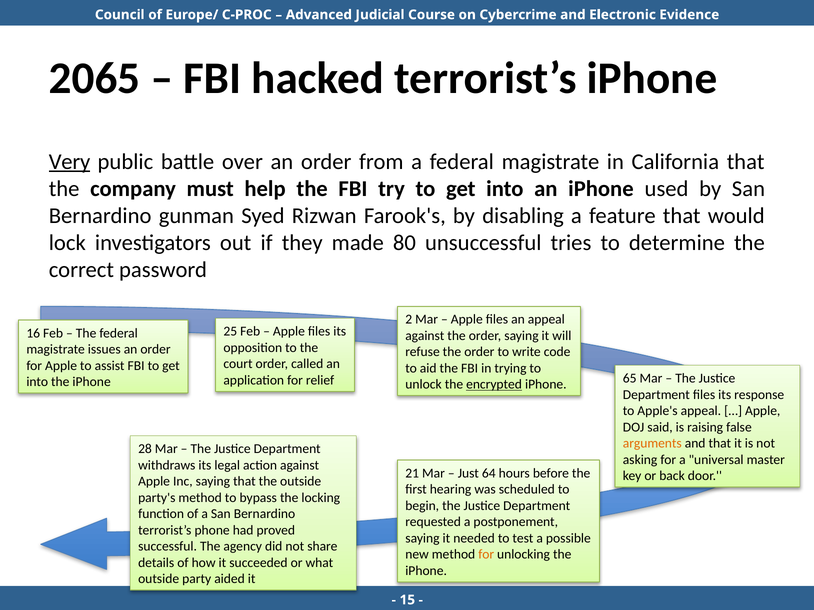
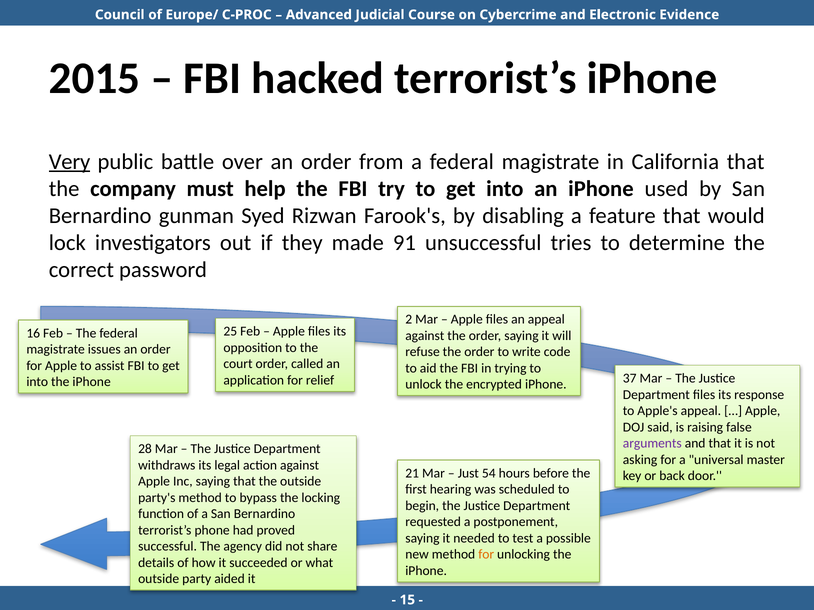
2065: 2065 -> 2015
80: 80 -> 91
encrypted underline: present -> none
65: 65 -> 37
arguments colour: orange -> purple
64: 64 -> 54
